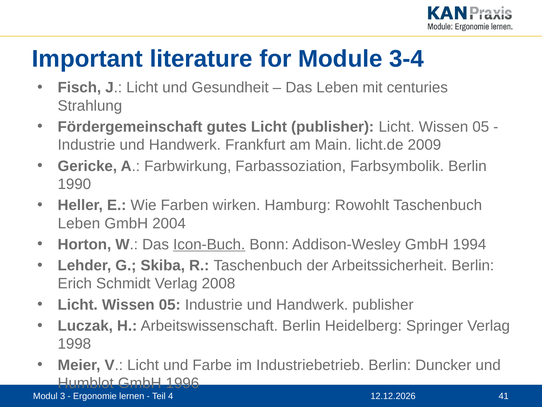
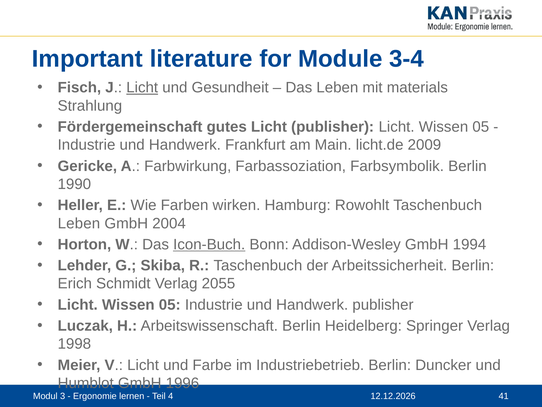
Licht at (142, 88) underline: none -> present
centuries: centuries -> materials
2008: 2008 -> 2055
